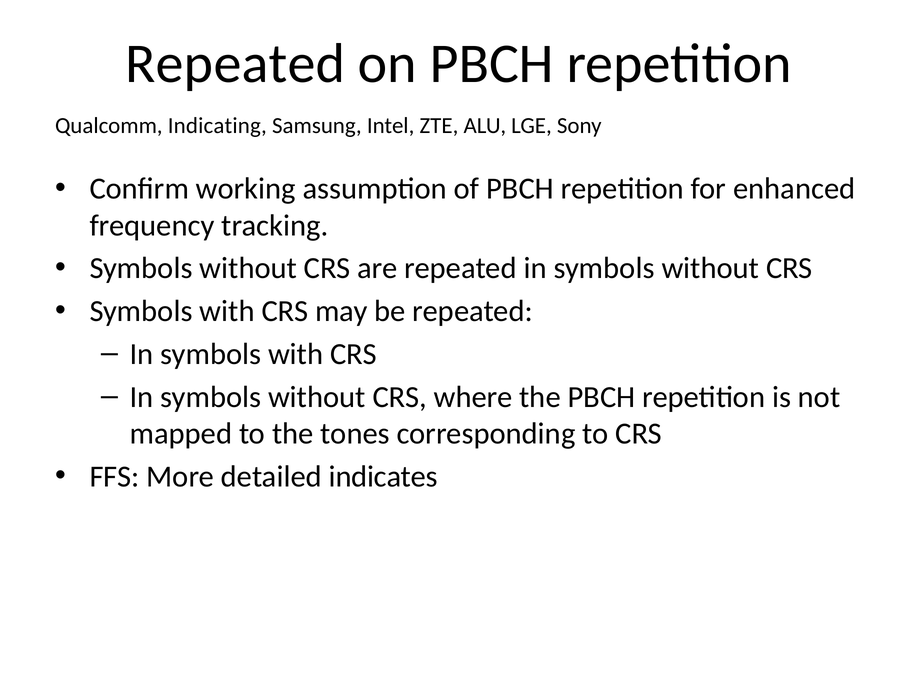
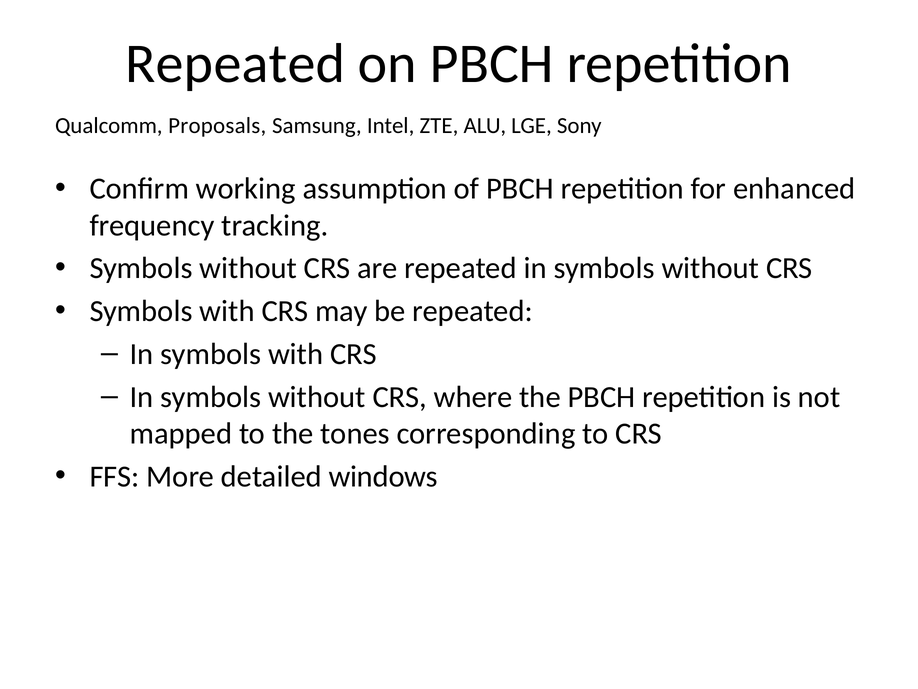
Indicating: Indicating -> Proposals
indicates: indicates -> windows
